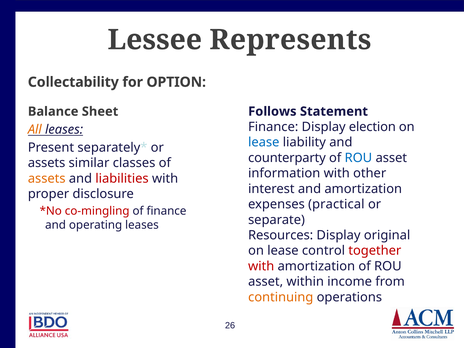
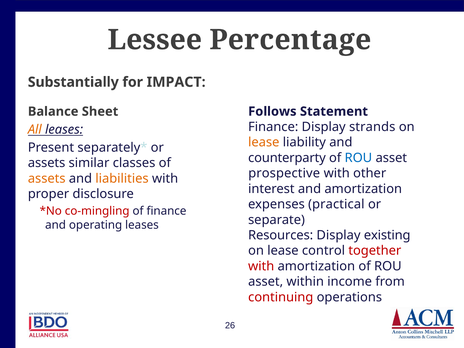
Represents: Represents -> Percentage
Collectability: Collectability -> Substantially
OPTION: OPTION -> IMPACT
election: election -> strands
lease at (264, 142) colour: blue -> orange
information: information -> prospective
liabilities colour: red -> orange
original: original -> existing
continuing colour: orange -> red
